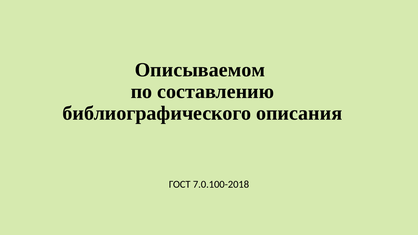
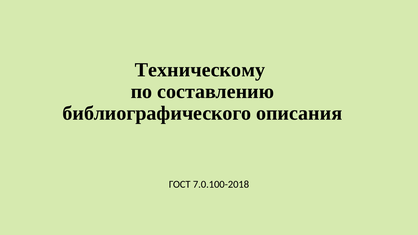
Описываемом: Описываемом -> Техническому
